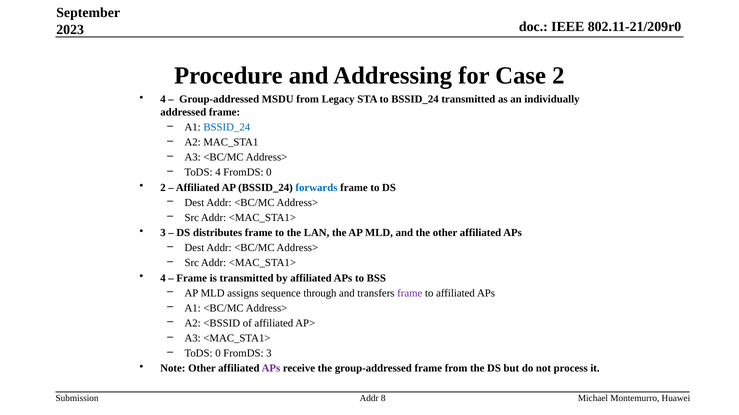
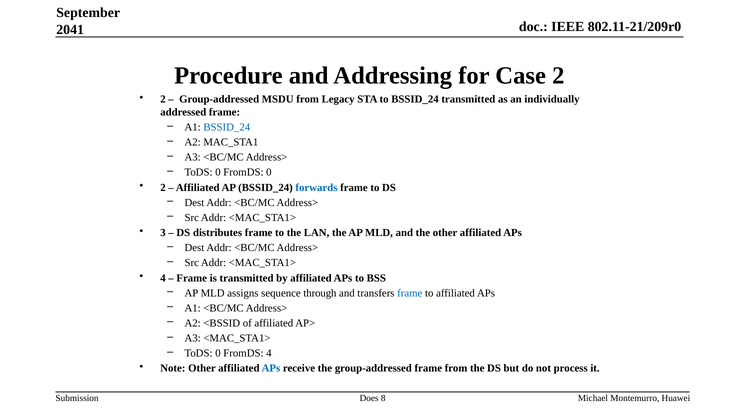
2023: 2023 -> 2041
4 at (163, 99): 4 -> 2
4 at (218, 173): 4 -> 0
frame at (410, 294) colour: purple -> blue
FromDS 3: 3 -> 4
APs at (271, 369) colour: purple -> blue
Addr at (369, 399): Addr -> Does
